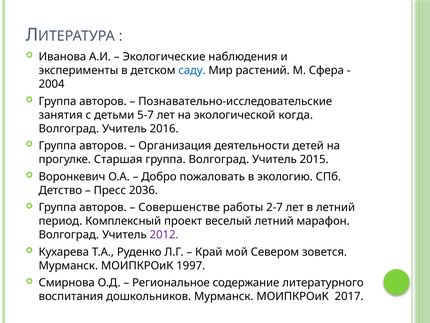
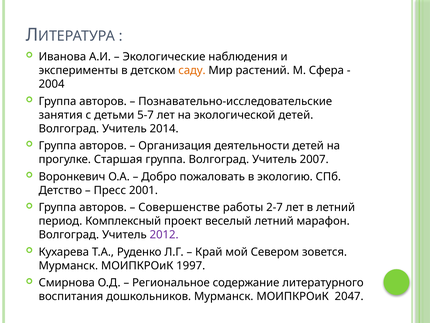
саду colour: blue -> orange
экологической когда: когда -> детей
2016: 2016 -> 2014
2015: 2015 -> 2007
2036: 2036 -> 2001
2017: 2017 -> 2047
